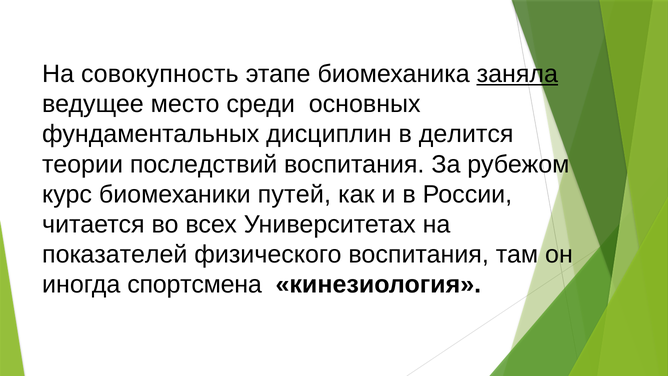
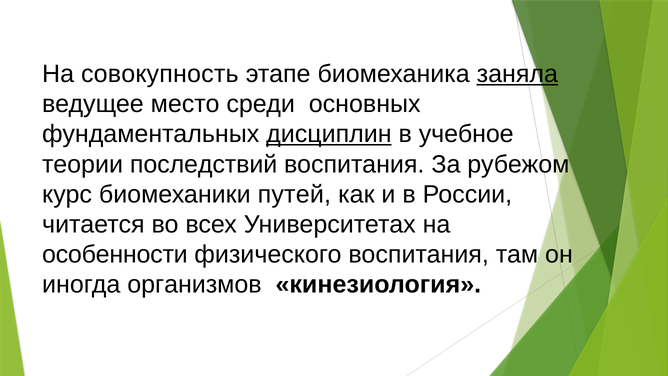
дисциплин underline: none -> present
делится: делится -> учебное
показателей: показателей -> особенности
спортсмена: спортсмена -> организмов
